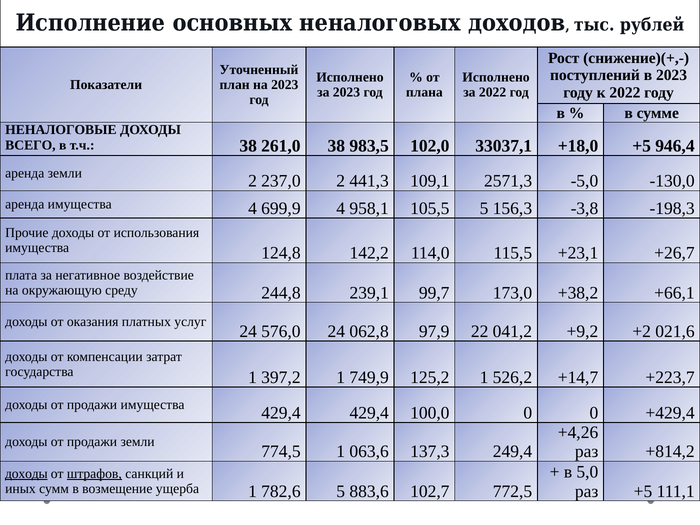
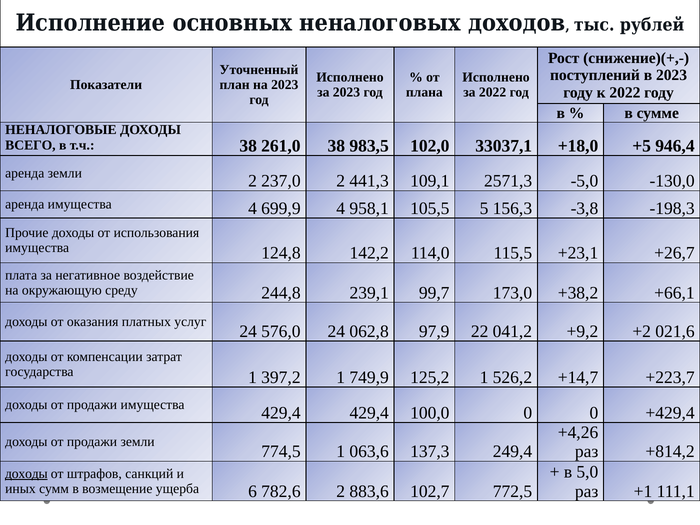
штрафов underline: present -> none
1 at (253, 491): 1 -> 6
5 at (341, 491): 5 -> 2
+5 at (643, 491): +5 -> +1
